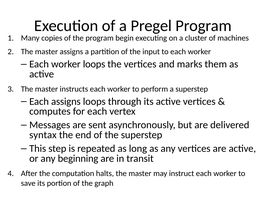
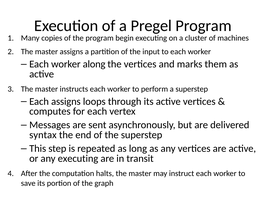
worker loops: loops -> along
any beginning: beginning -> executing
